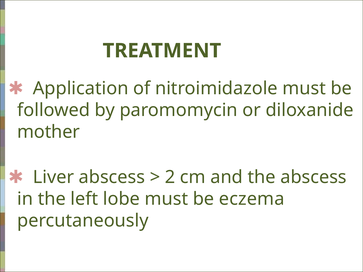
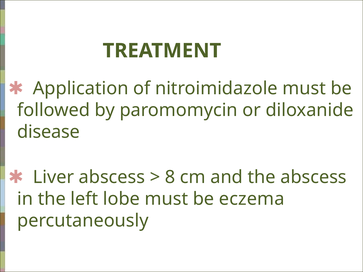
mother: mother -> disease
2: 2 -> 8
